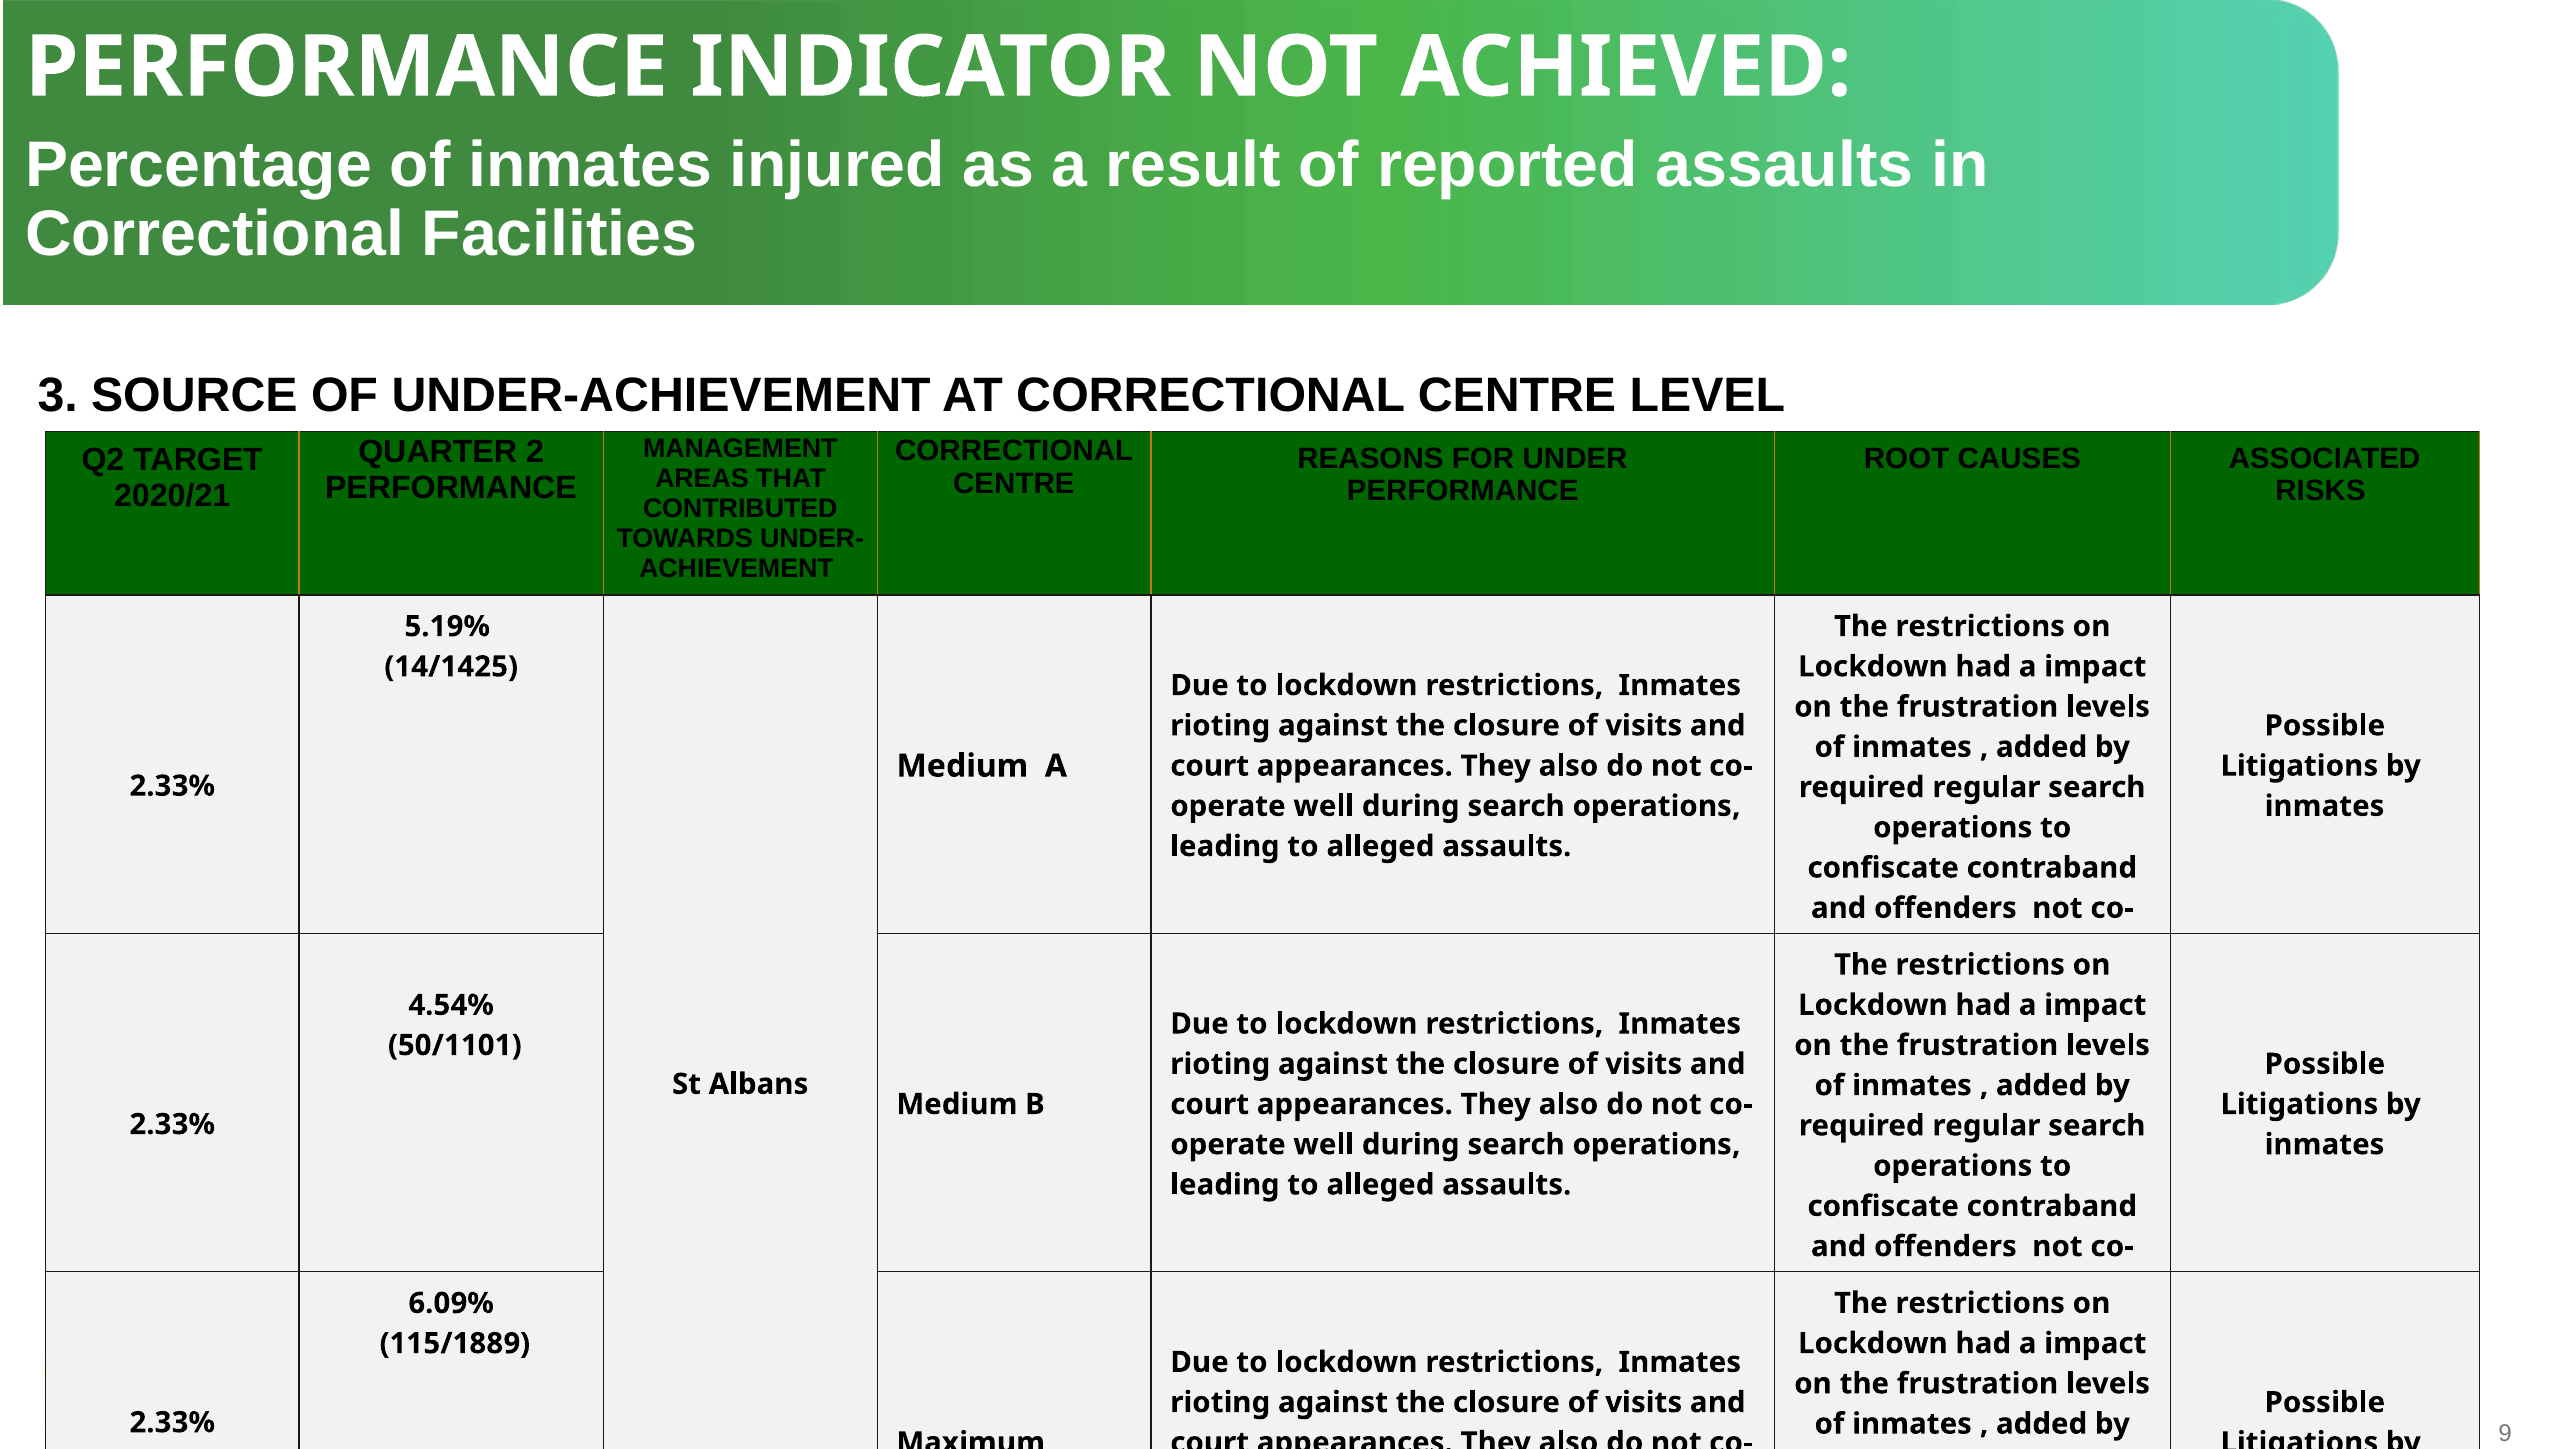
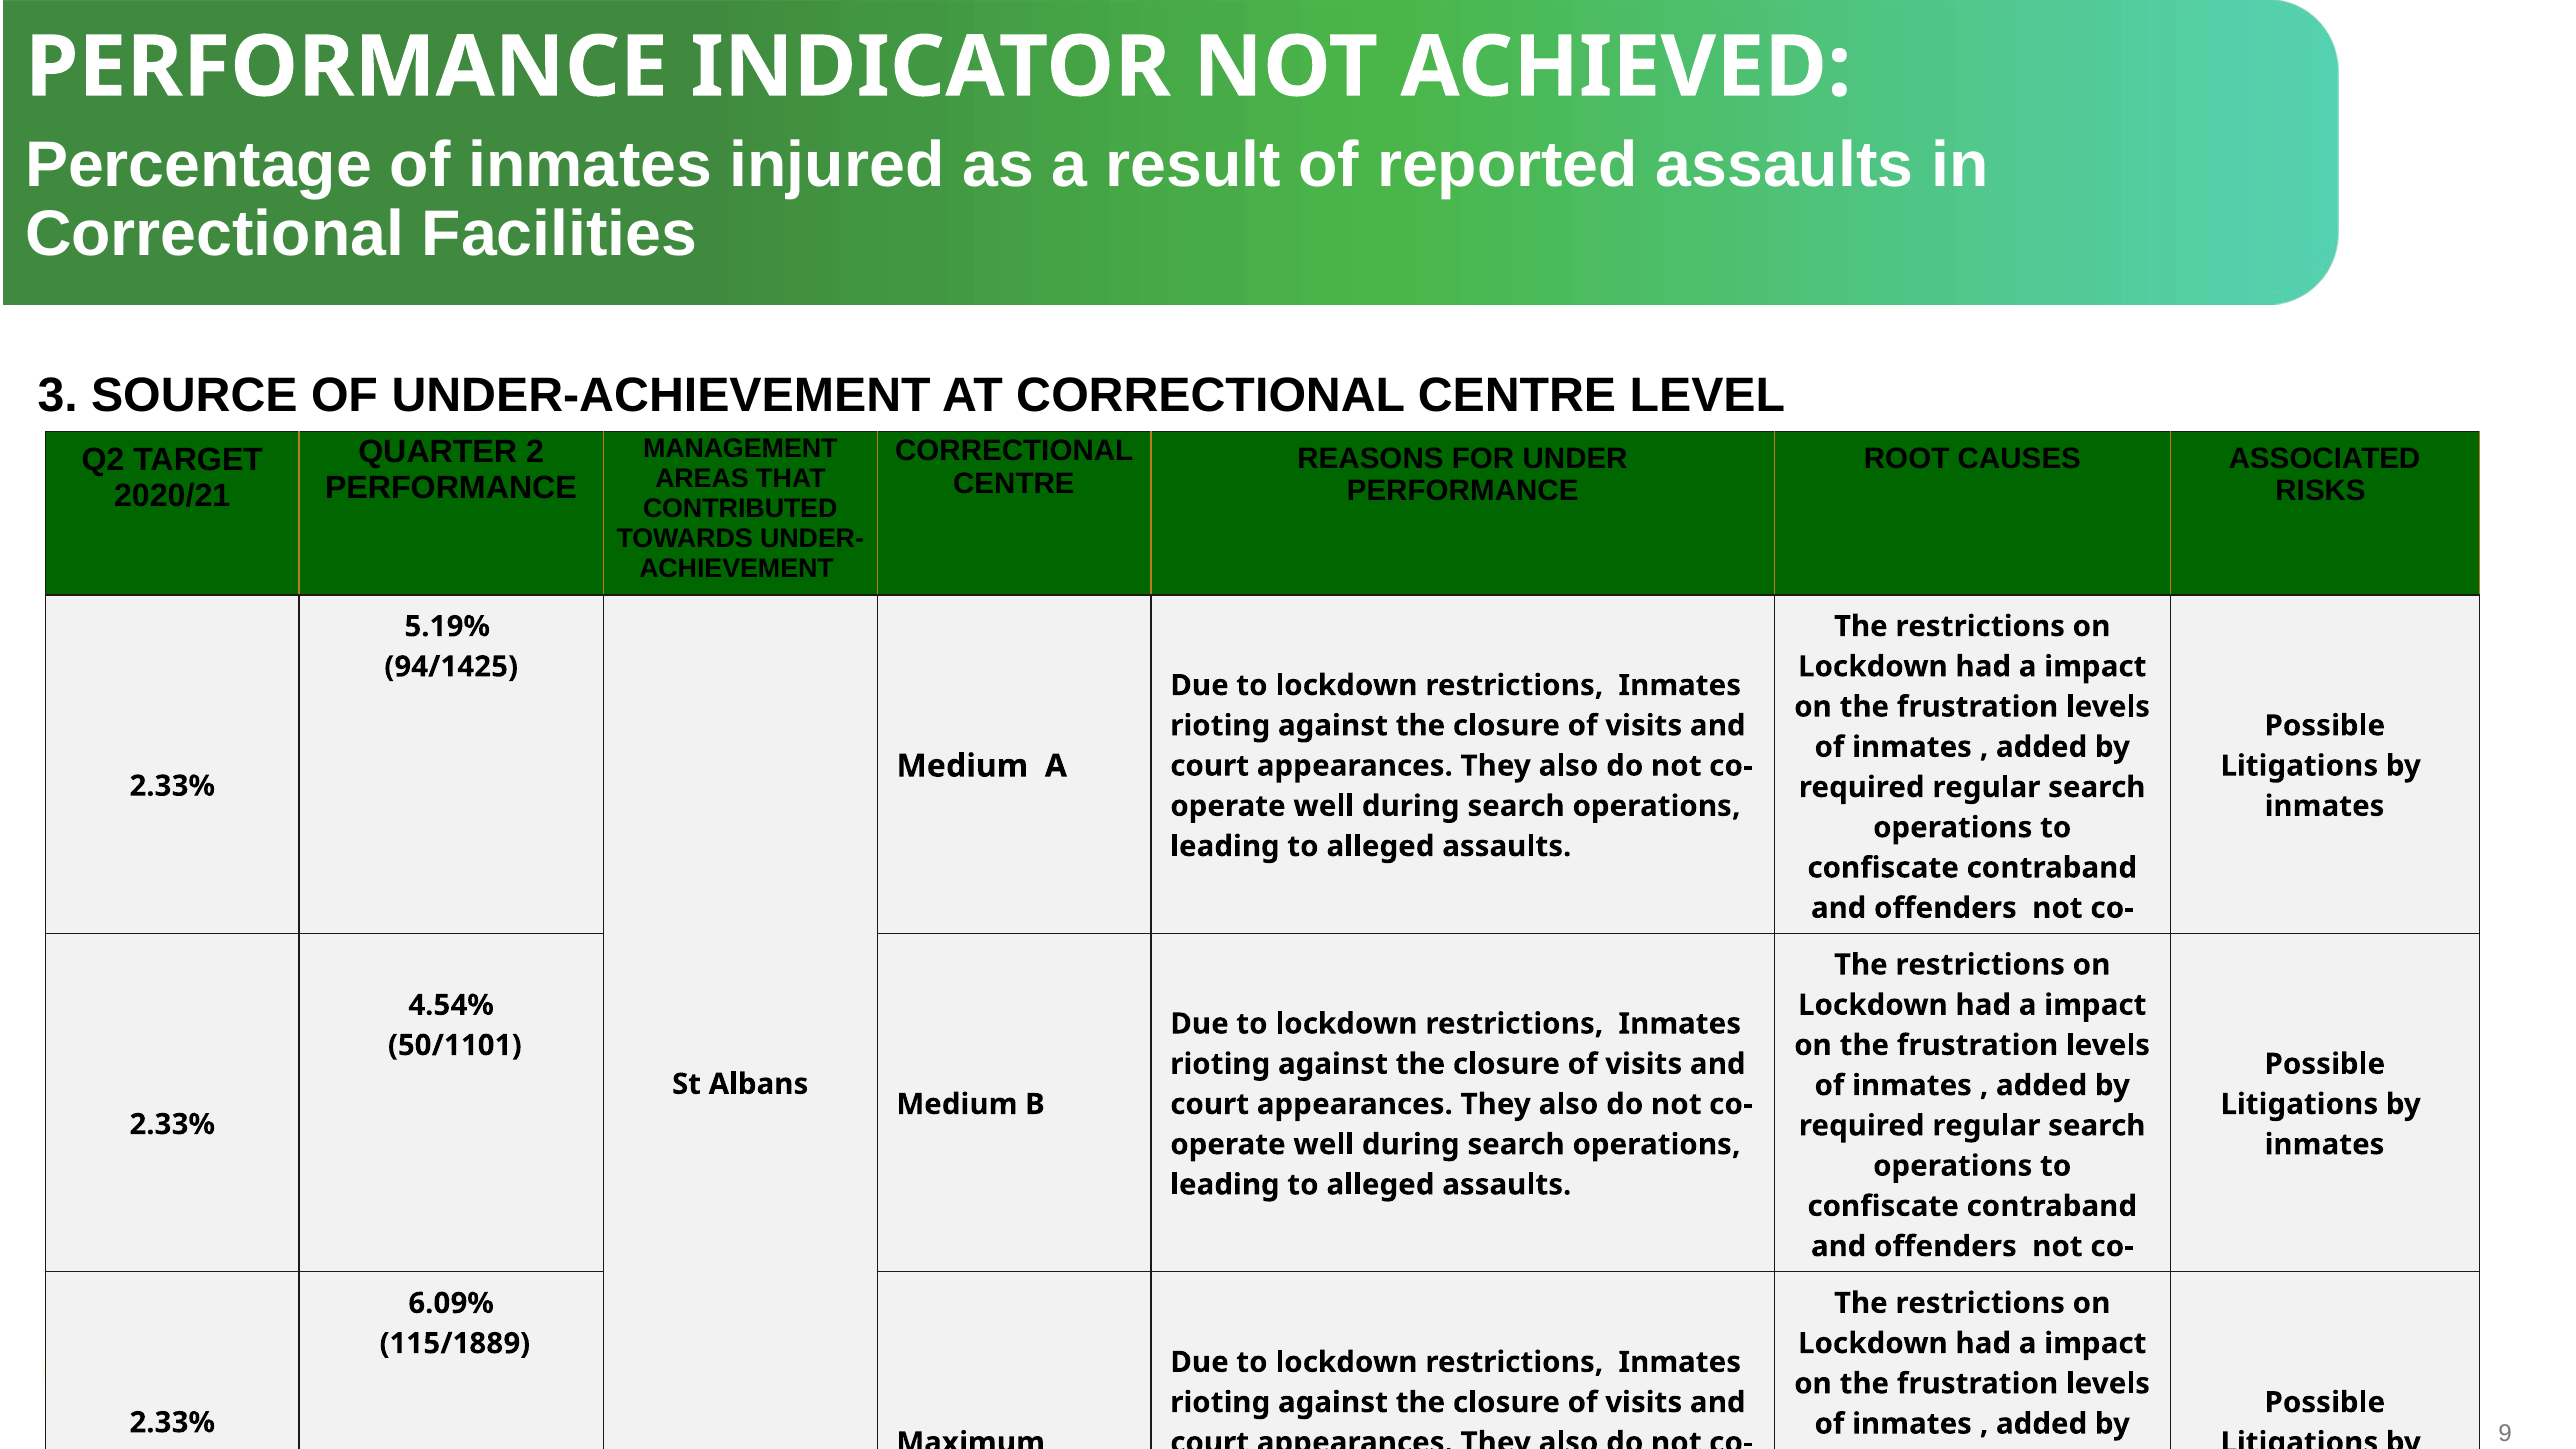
14/1425: 14/1425 -> 94/1425
